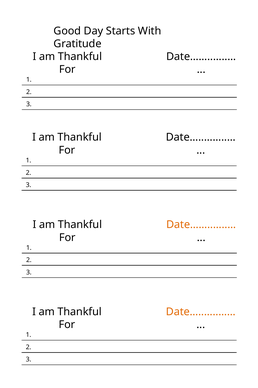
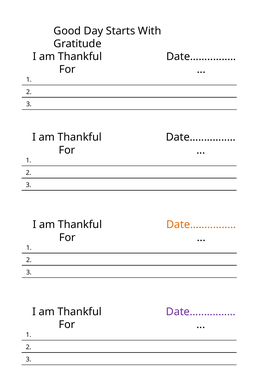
Date… at (201, 311) colour: orange -> purple
